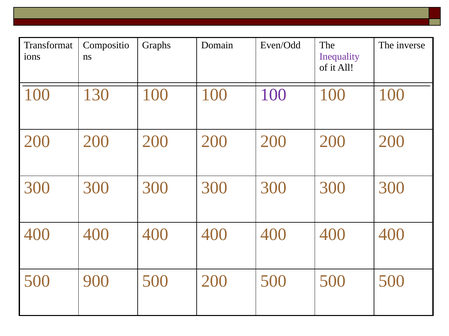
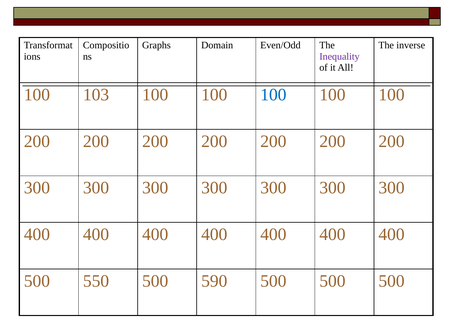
130: 130 -> 103
100 at (273, 95) colour: purple -> blue
900: 900 -> 550
500 200: 200 -> 590
